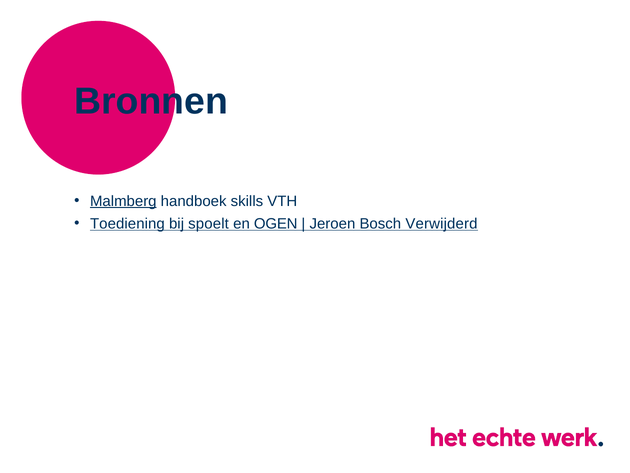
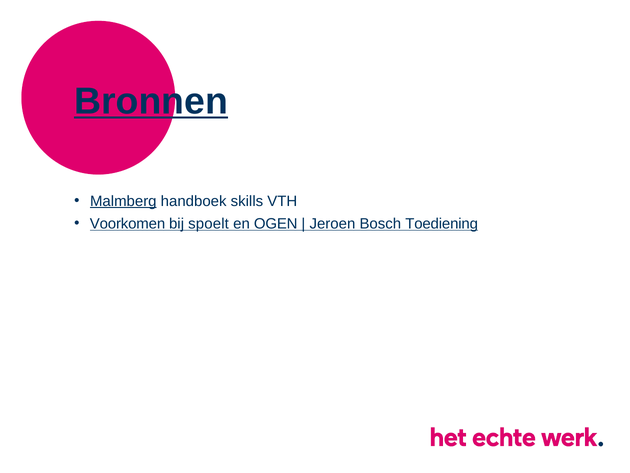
Bronnen underline: none -> present
Toediening: Toediening -> Voorkomen
Verwijderd: Verwijderd -> Toediening
